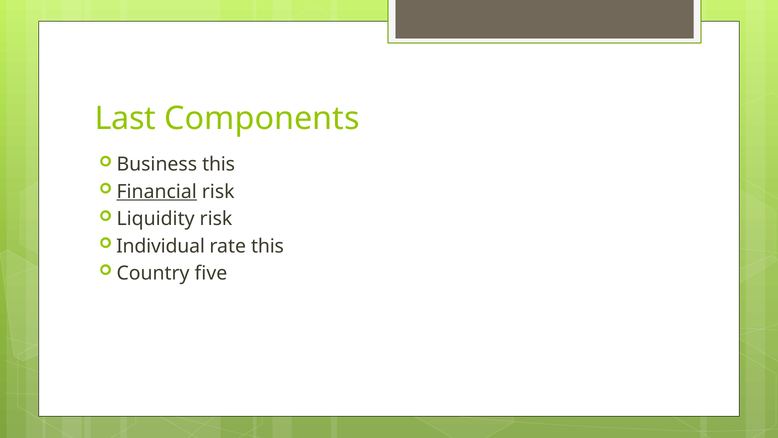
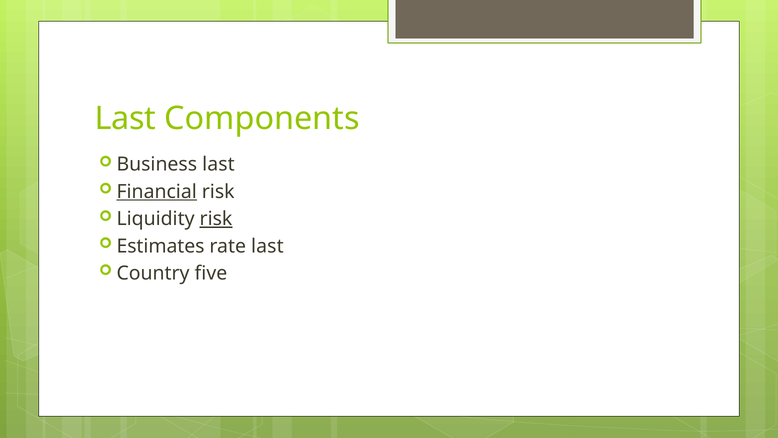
Business this: this -> last
risk at (216, 219) underline: none -> present
Individual: Individual -> Estimates
rate this: this -> last
